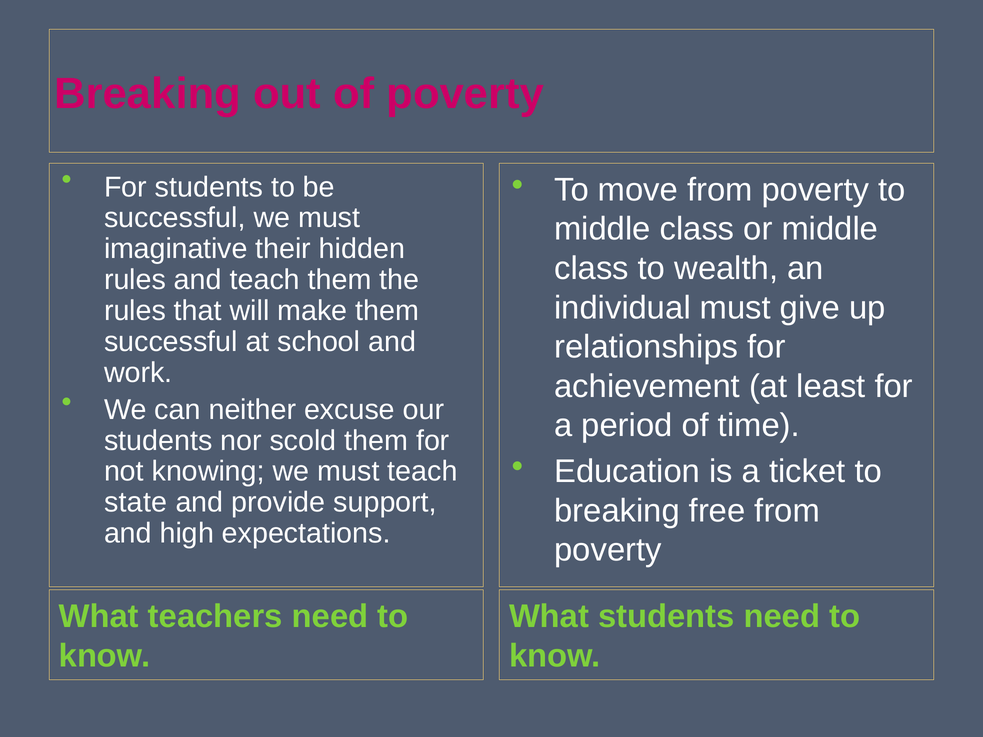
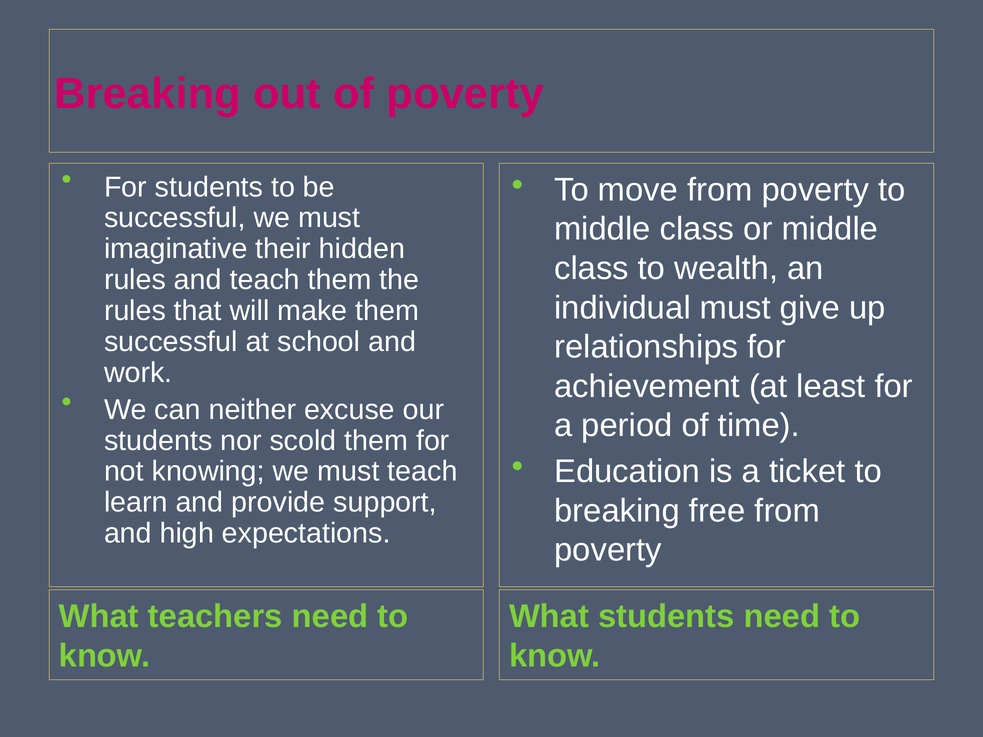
state: state -> learn
